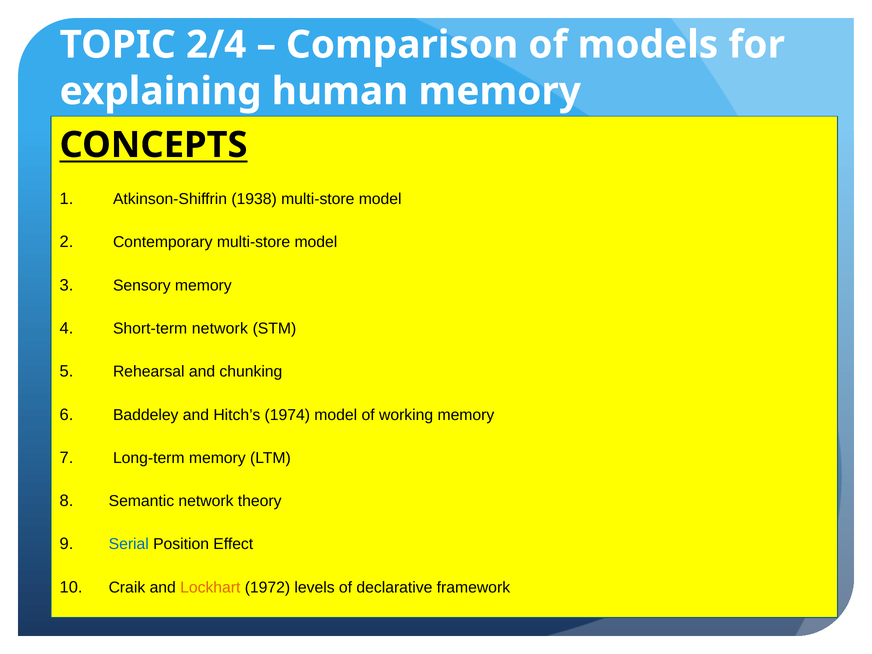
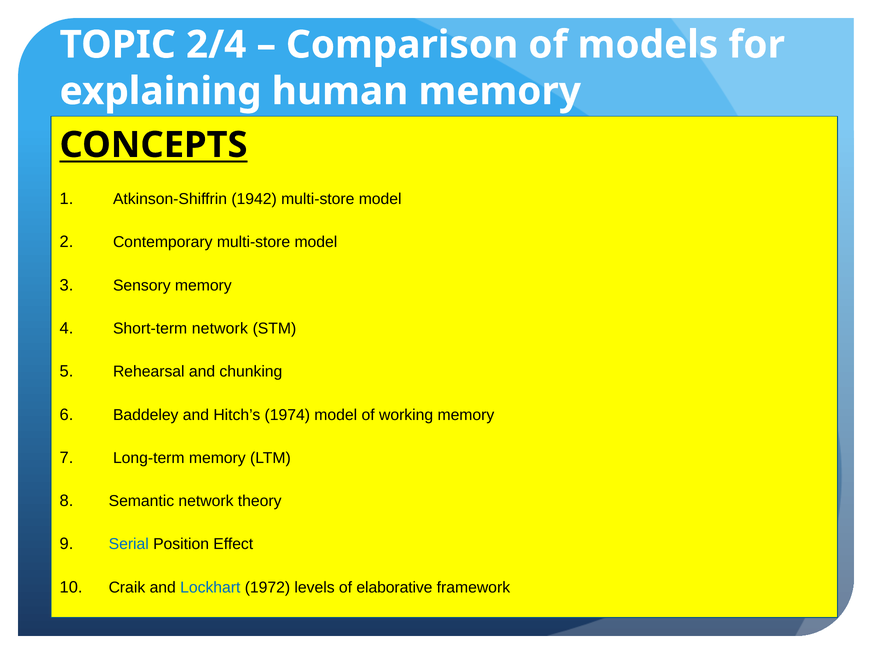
1938: 1938 -> 1942
Lockhart colour: orange -> blue
declarative: declarative -> elaborative
